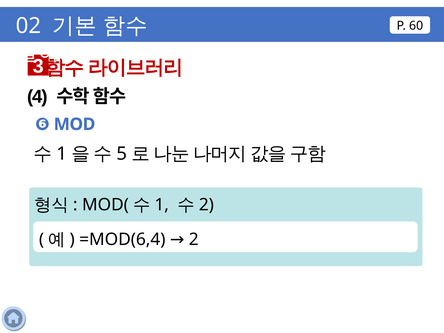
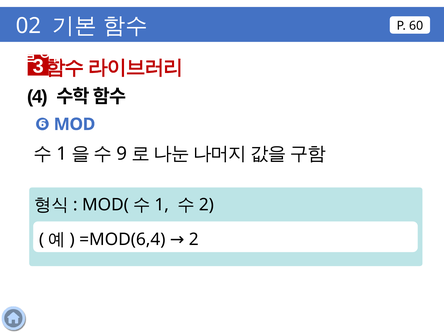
5: 5 -> 9
